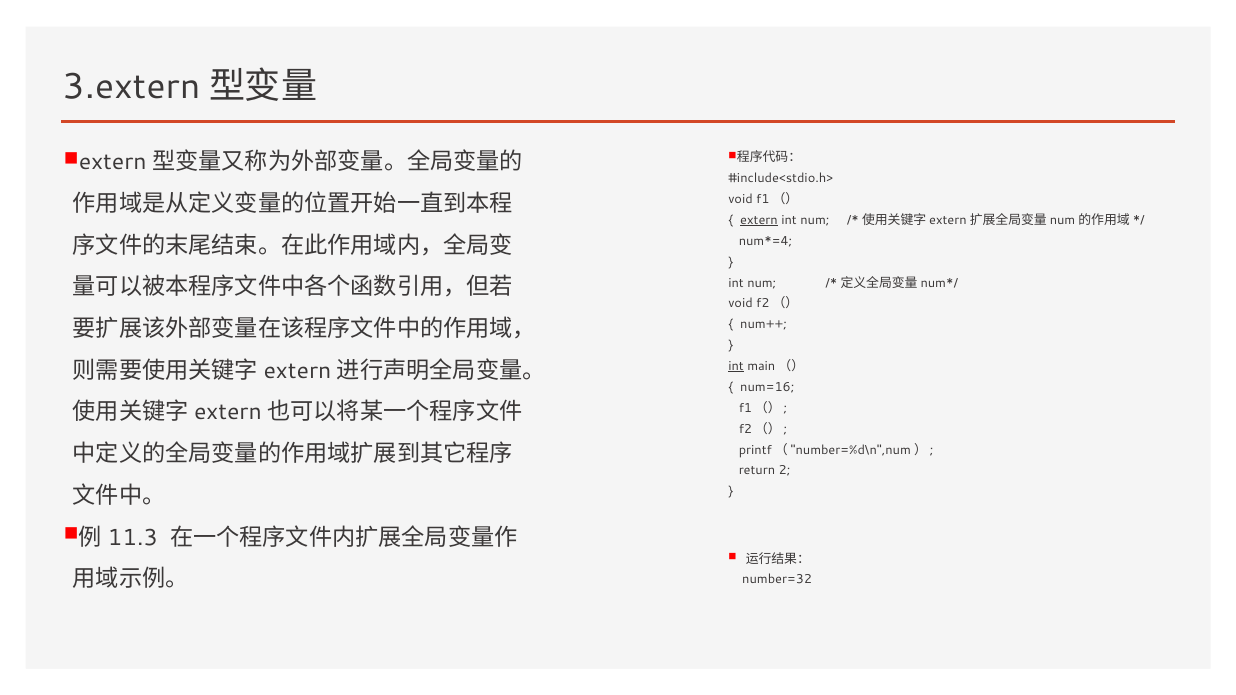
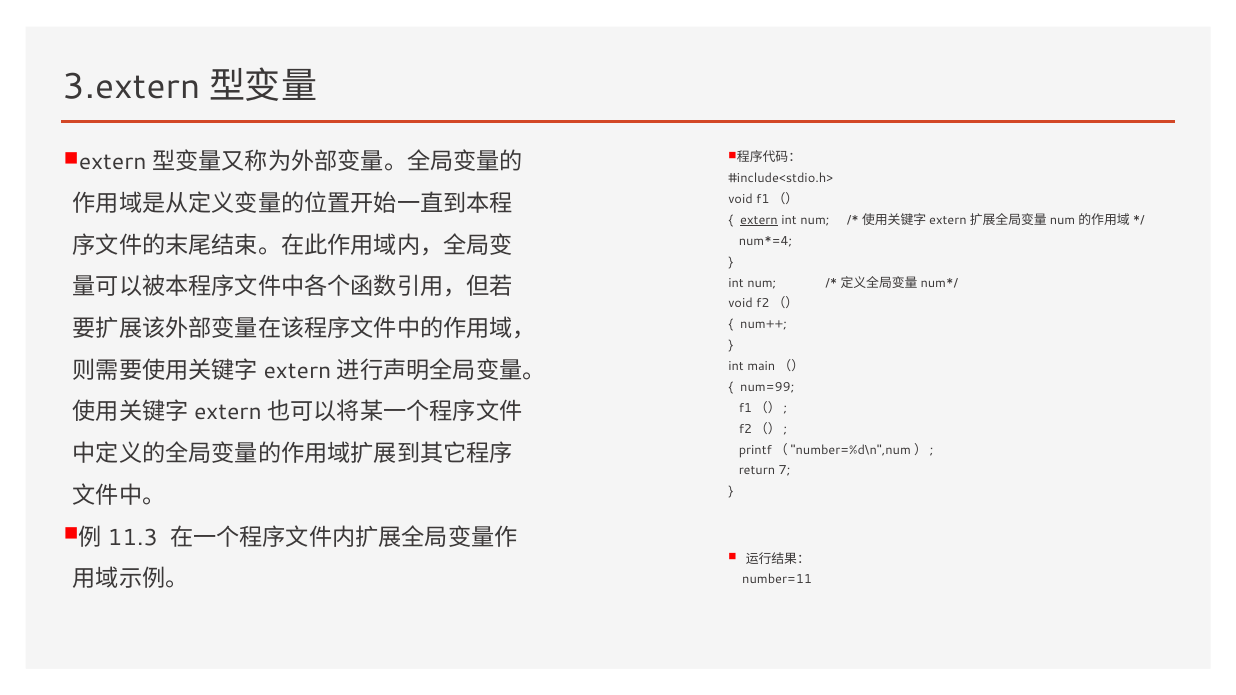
int at (736, 366) underline: present -> none
num=16: num=16 -> num=99
2: 2 -> 7
number=32: number=32 -> number=11
